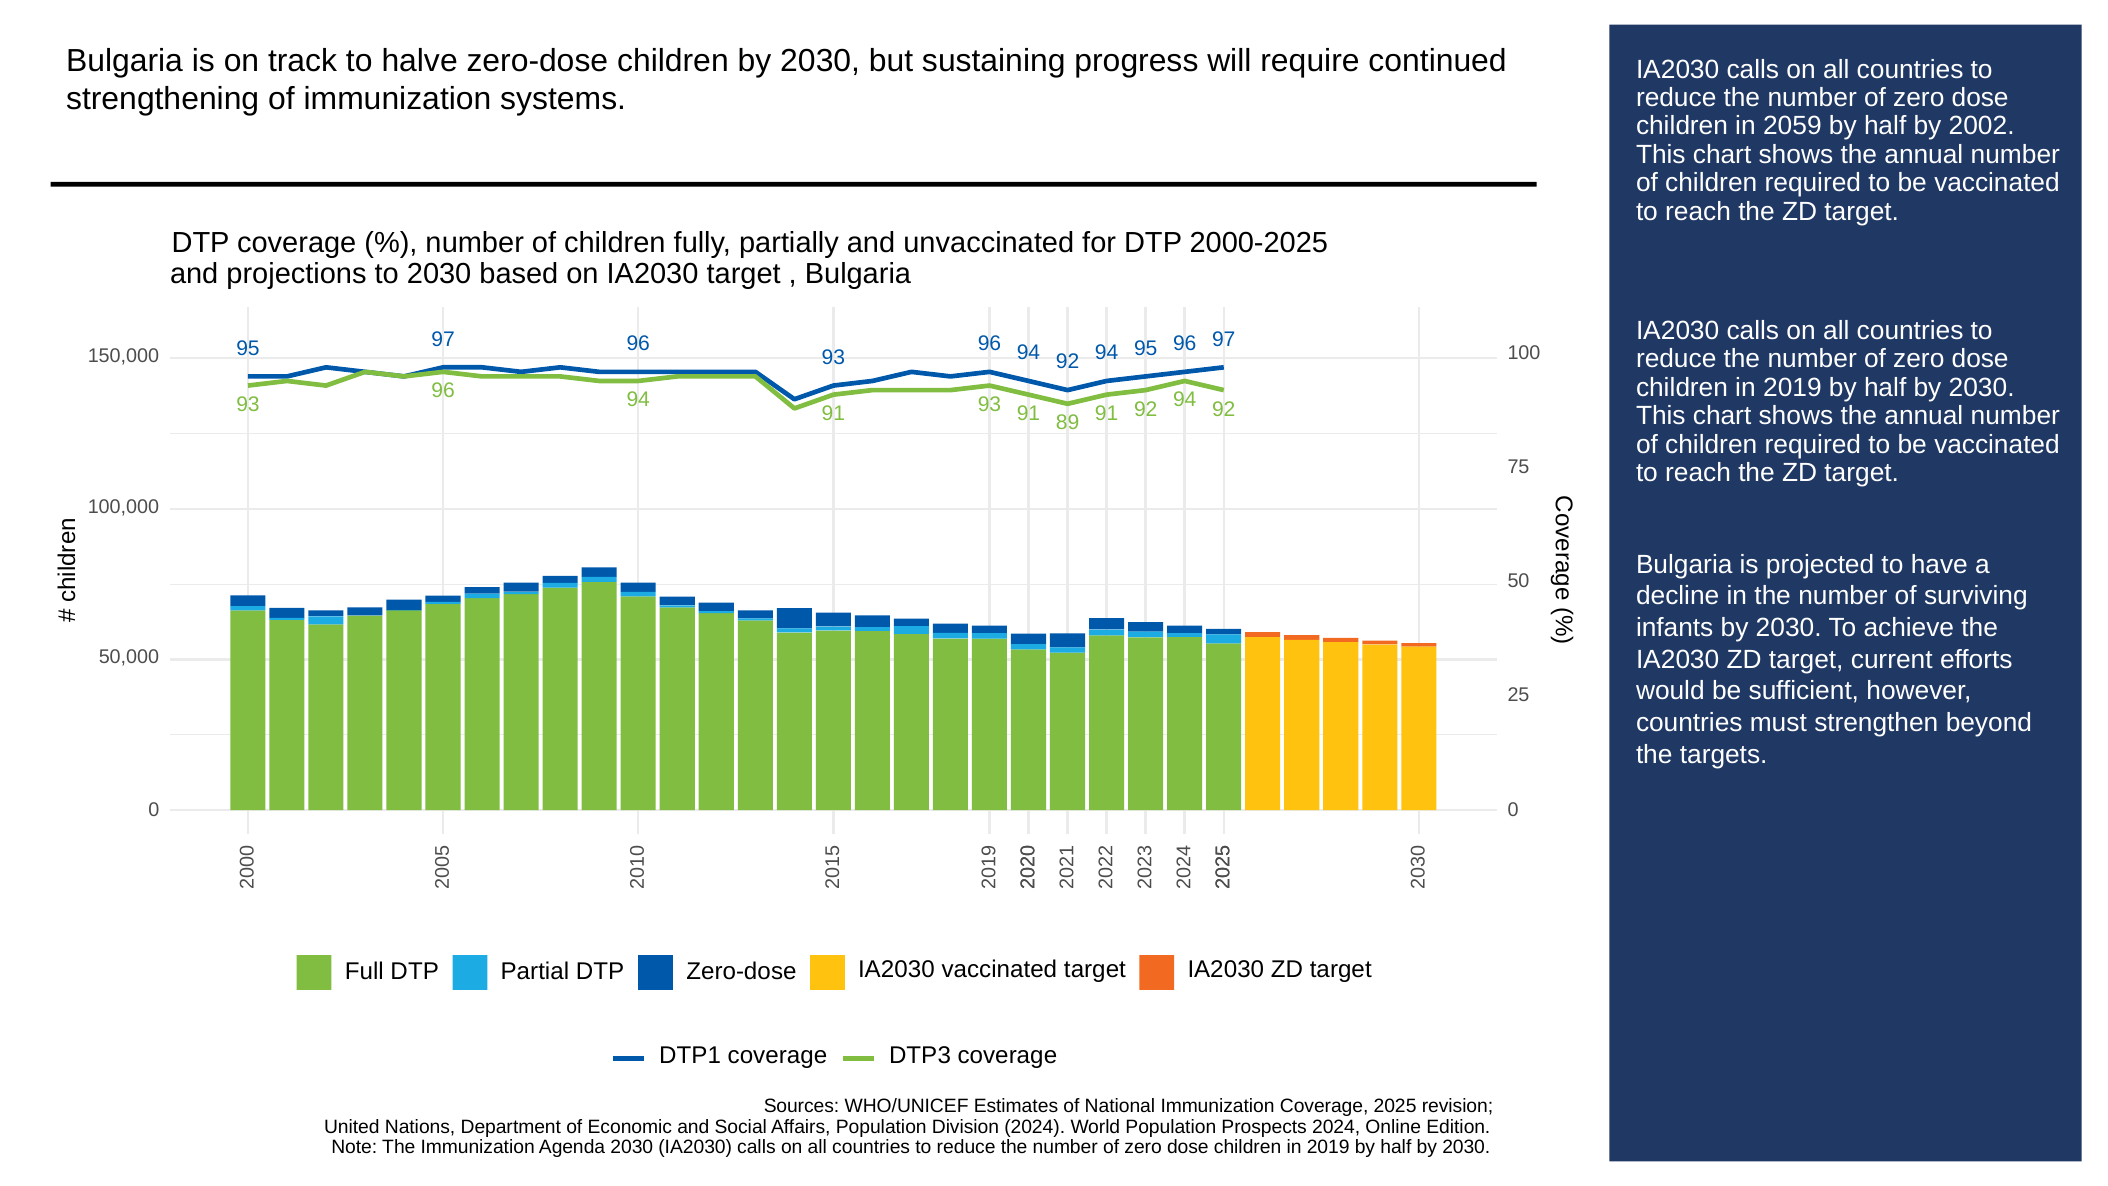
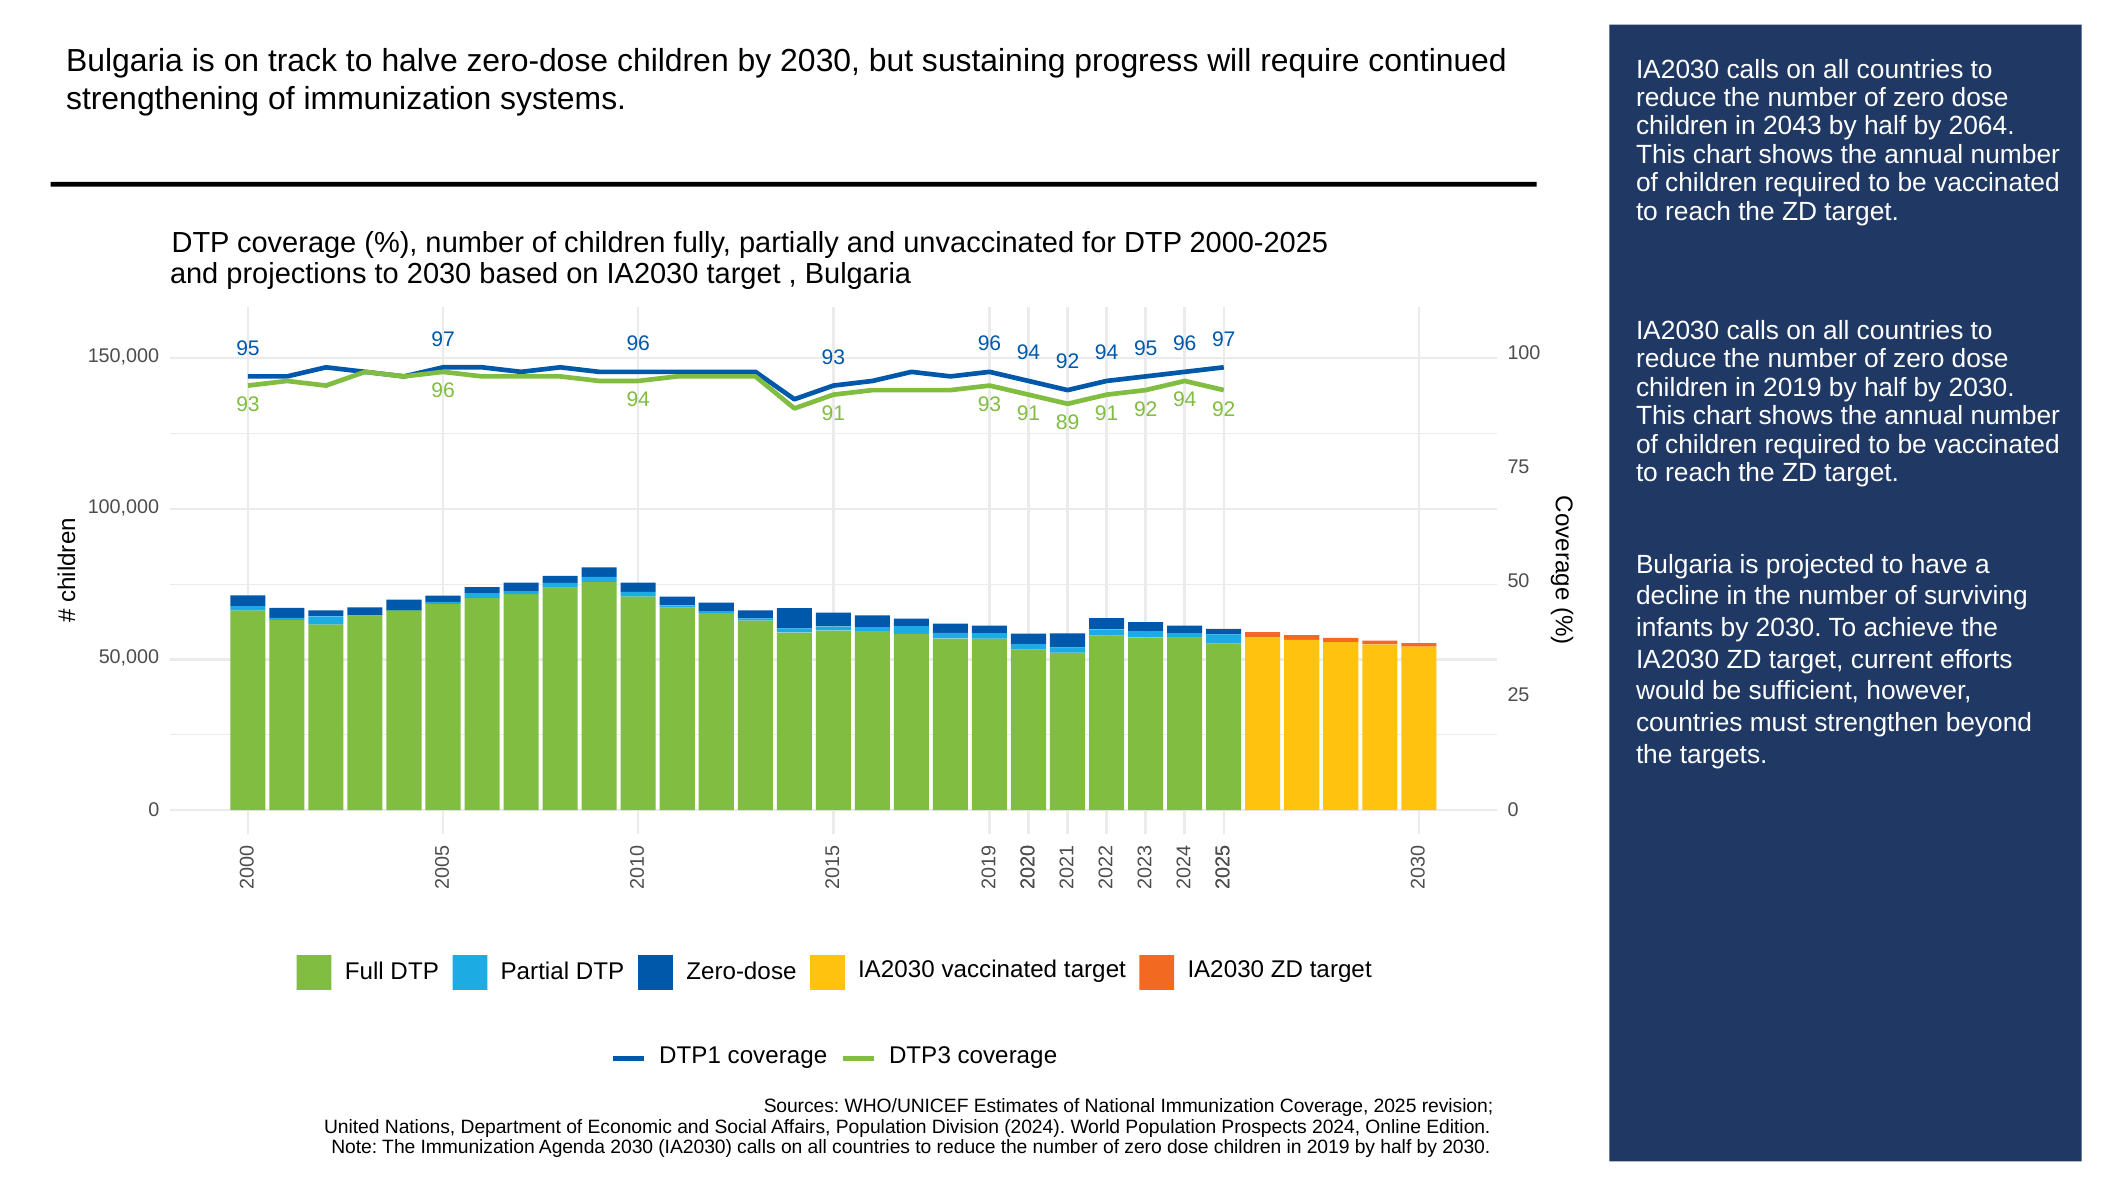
2059: 2059 -> 2043
2002: 2002 -> 2064
